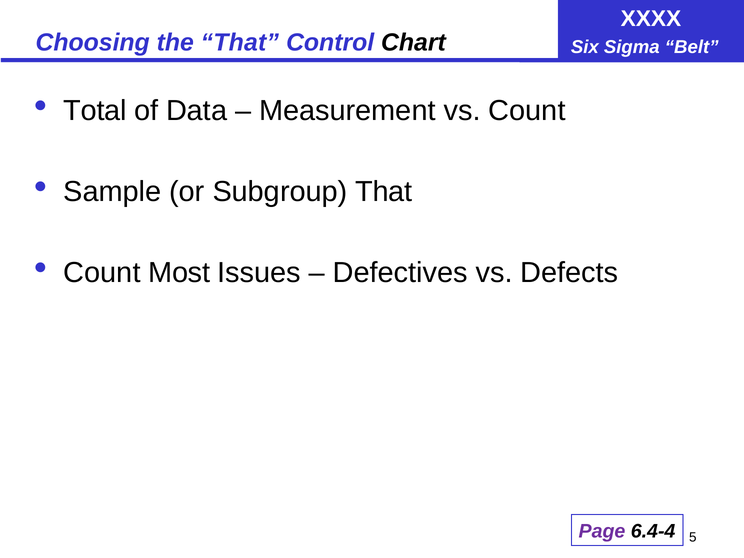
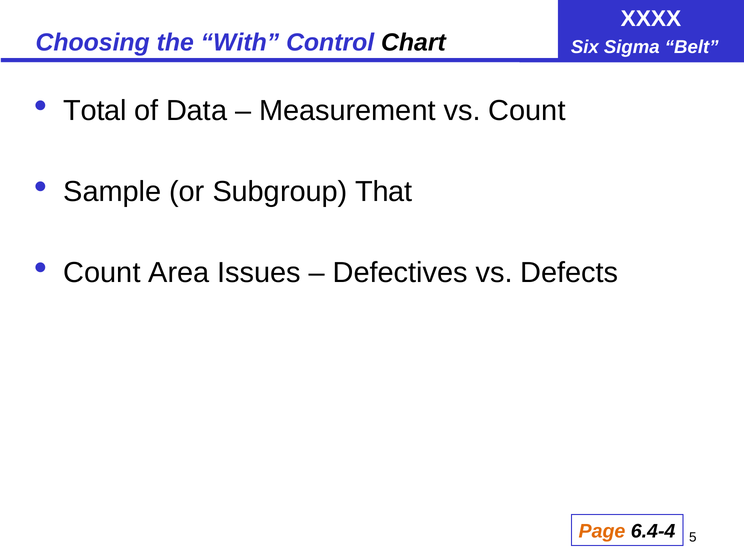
the That: That -> With
Most: Most -> Area
Page colour: purple -> orange
